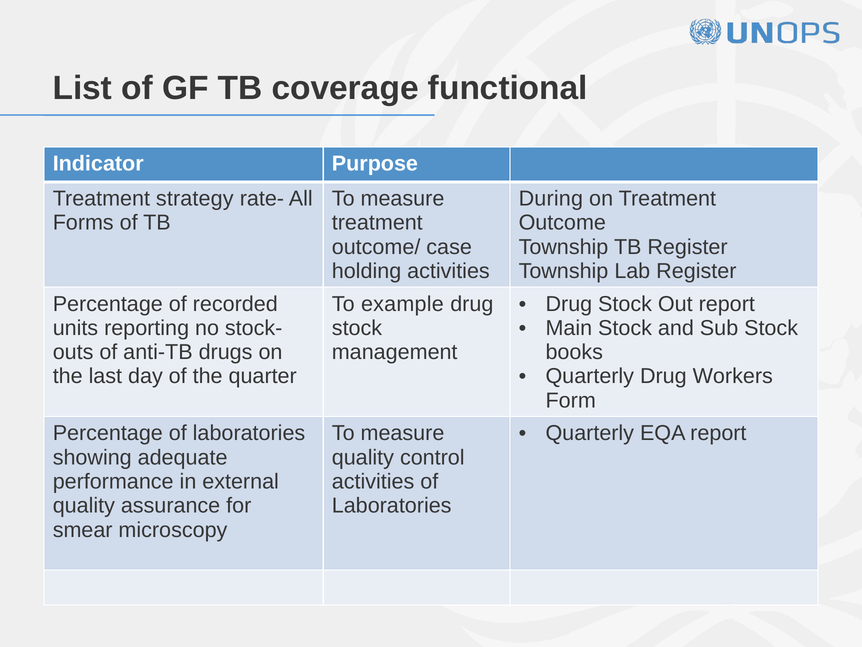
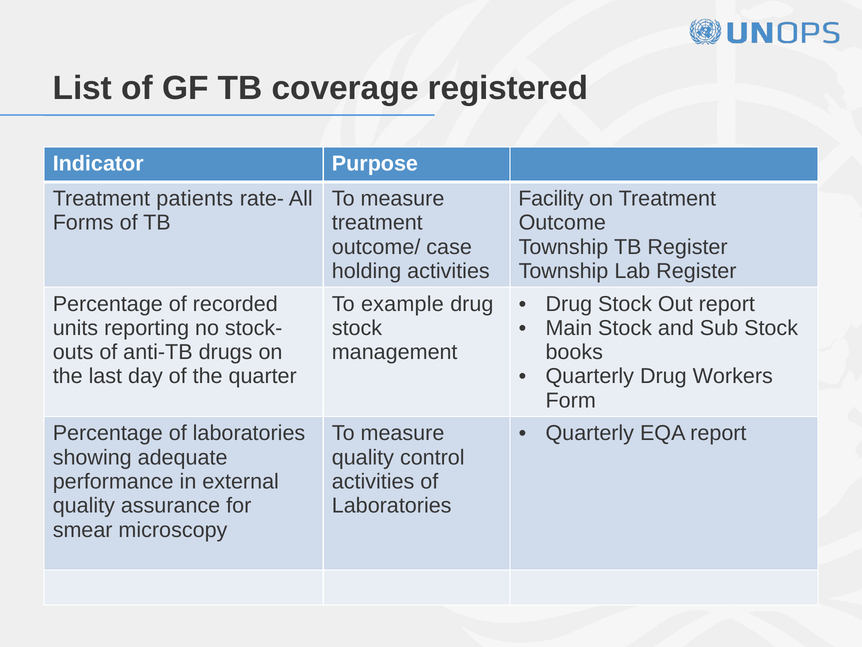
functional: functional -> registered
strategy: strategy -> patients
During: During -> Facility
